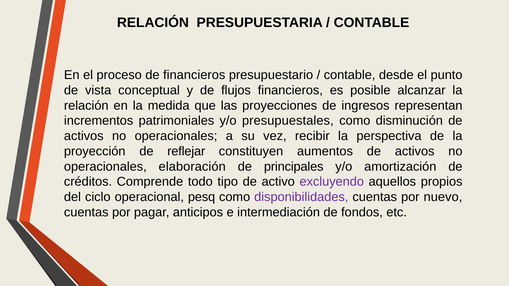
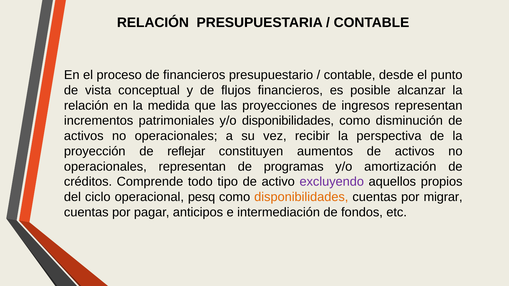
y/o presupuestales: presupuestales -> disponibilidades
operacionales elaboración: elaboración -> representan
principales: principales -> programas
disponibilidades at (301, 197) colour: purple -> orange
nuevo: nuevo -> migrar
